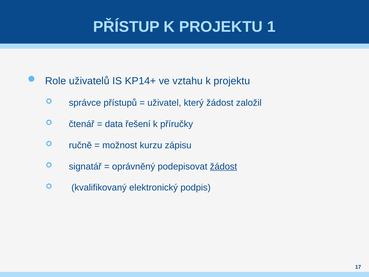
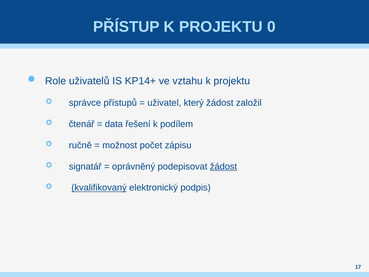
1: 1 -> 0
příručky: příručky -> podílem
kurzu: kurzu -> počet
kvalifikovaný underline: none -> present
